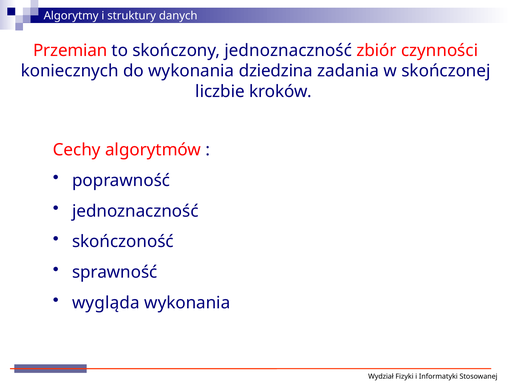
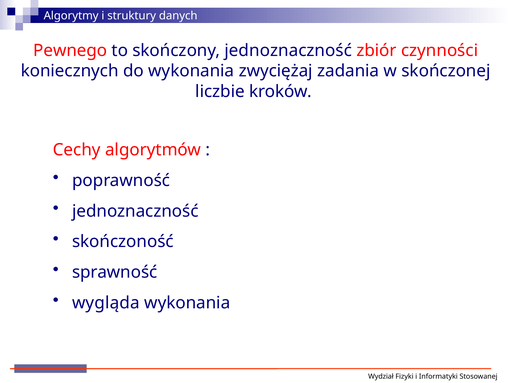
Przemian: Przemian -> Pewnego
dziedzina: dziedzina -> zwyciężaj
